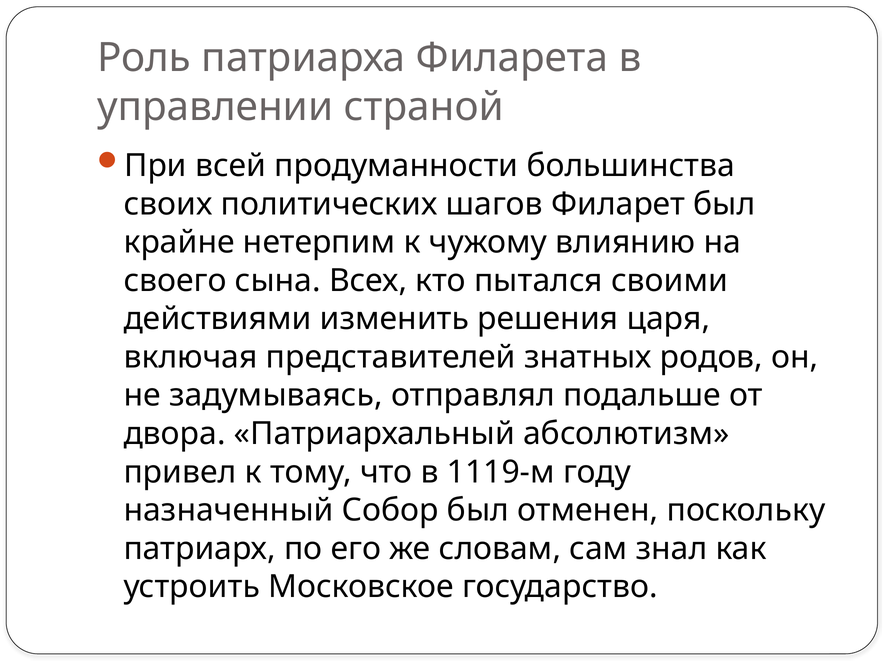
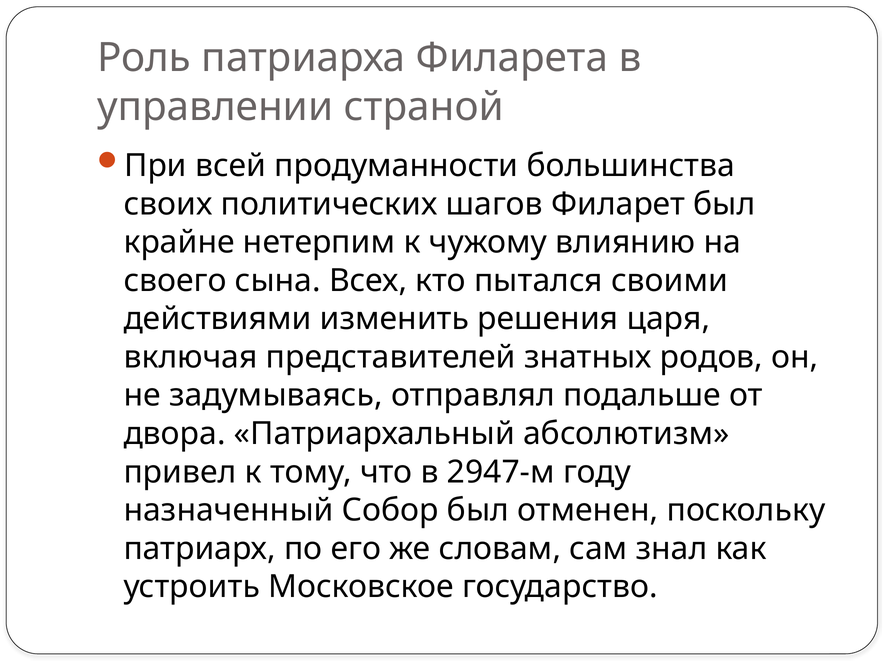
1119-м: 1119-м -> 2947-м
